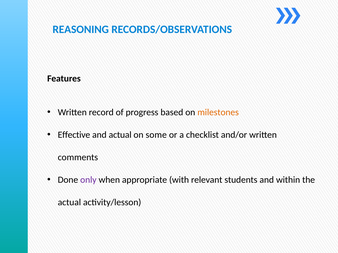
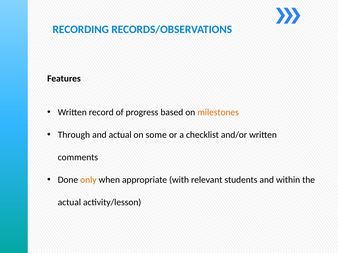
REASONING: REASONING -> RECORDING
Effective: Effective -> Through
only colour: purple -> orange
